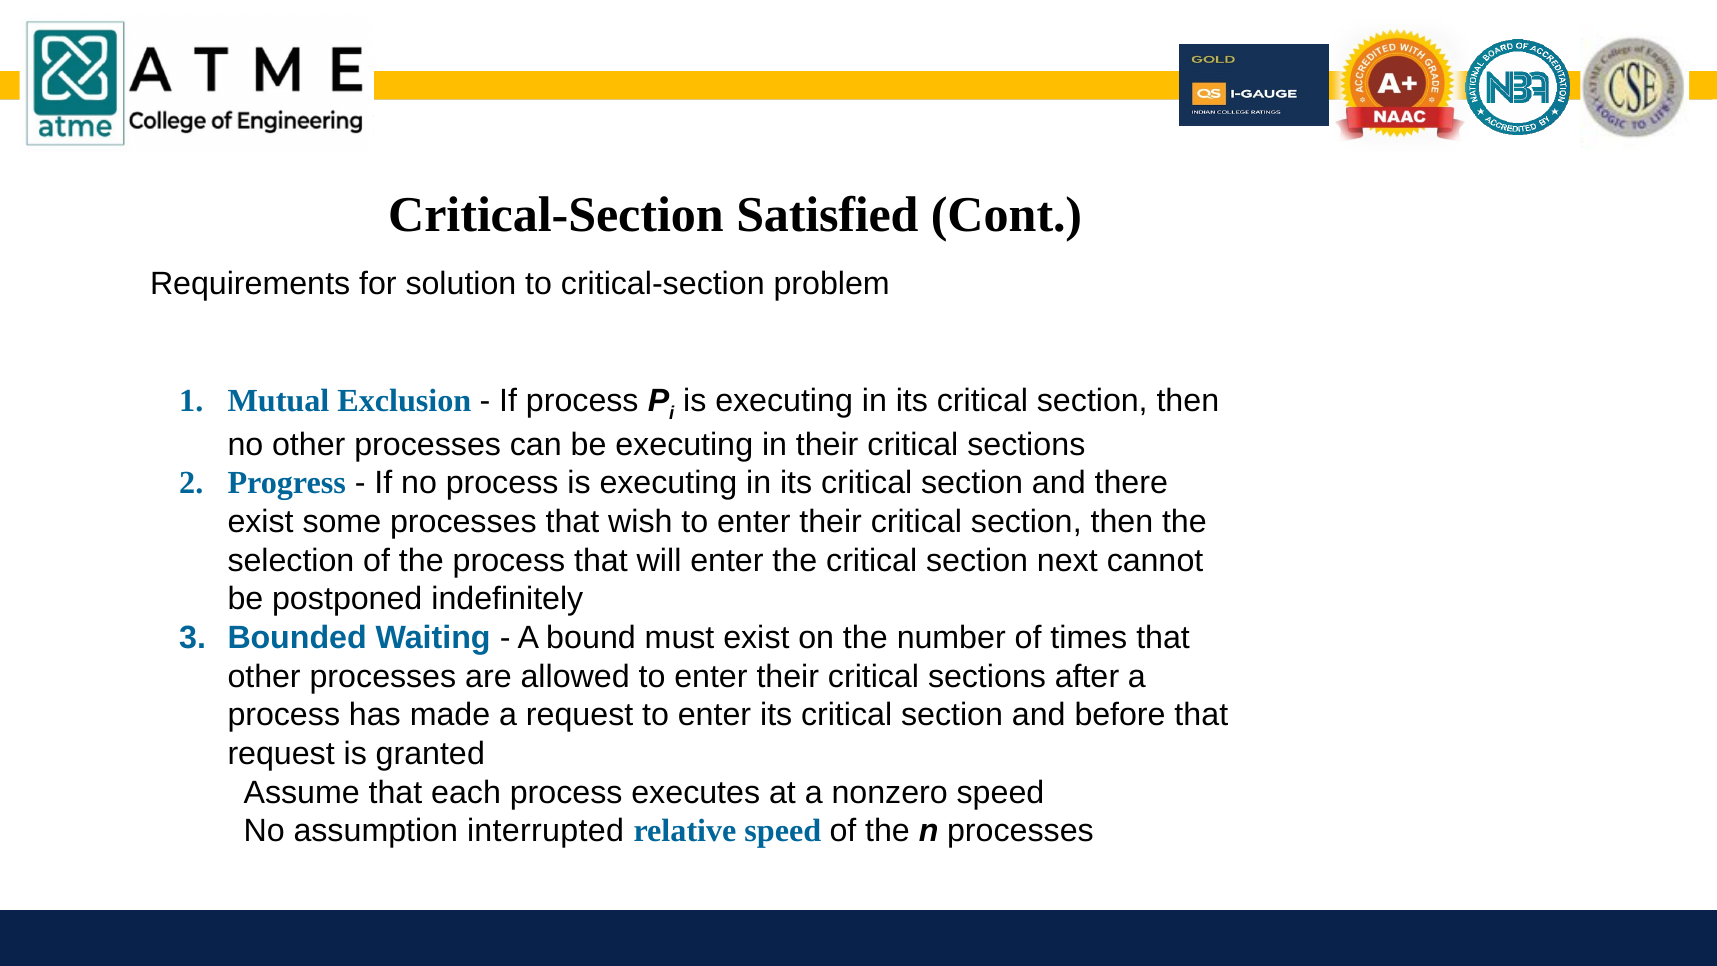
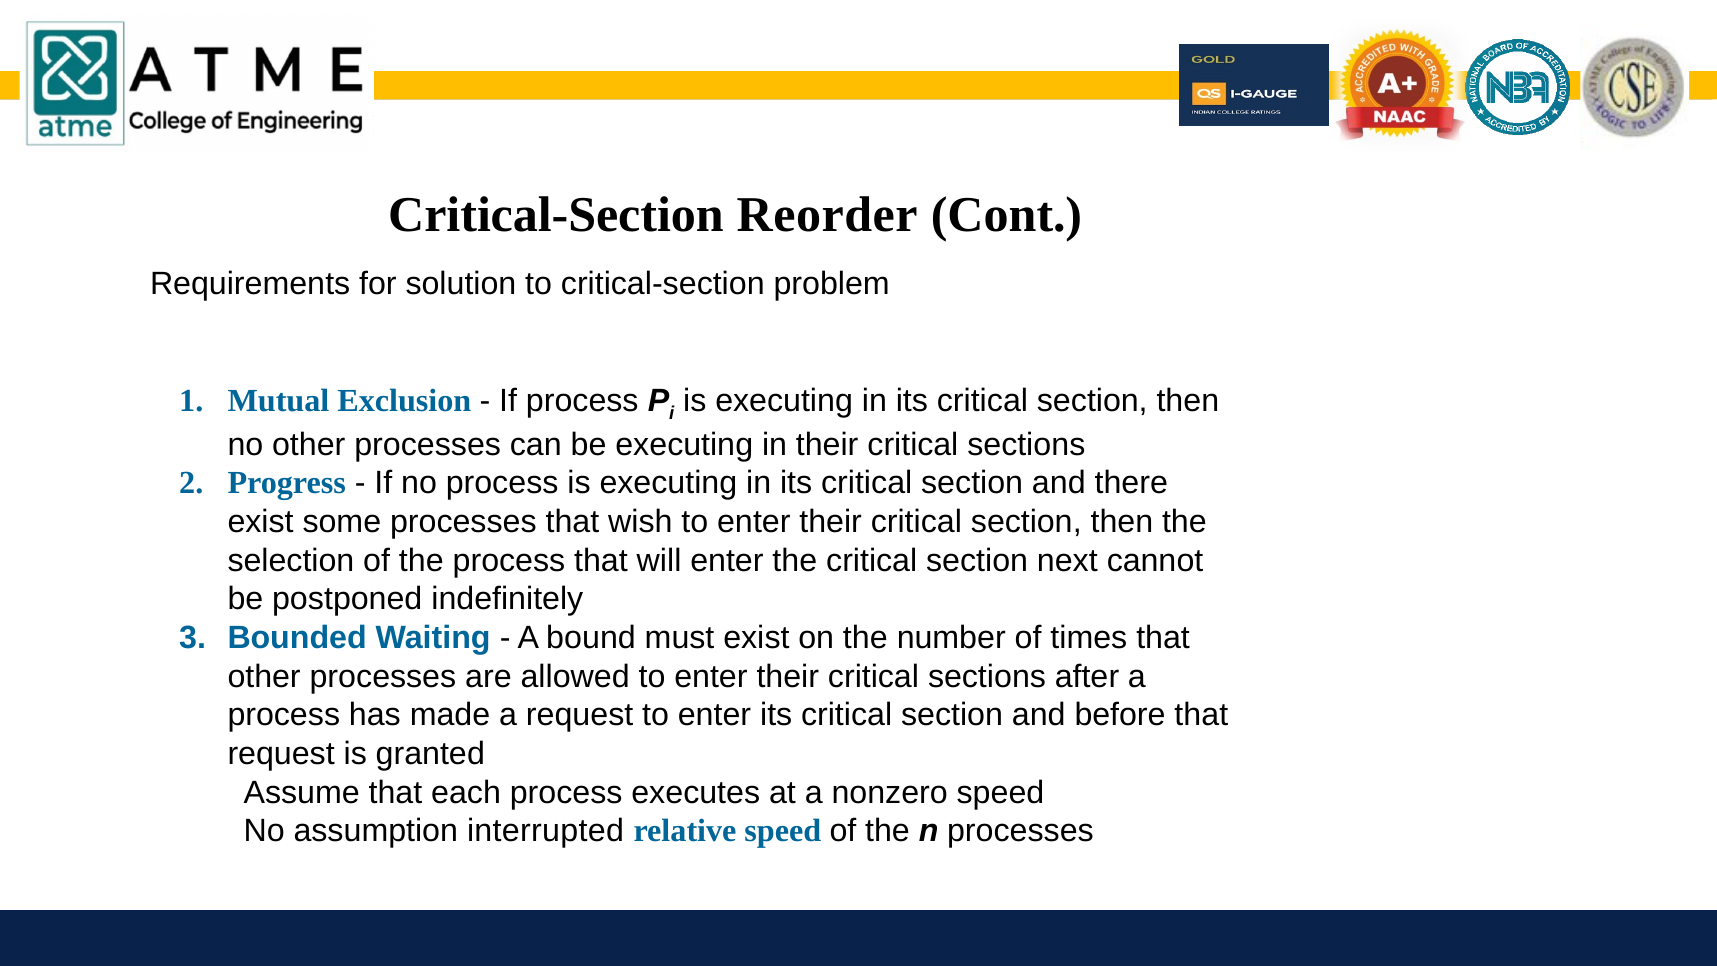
Satisfied: Satisfied -> Reorder
